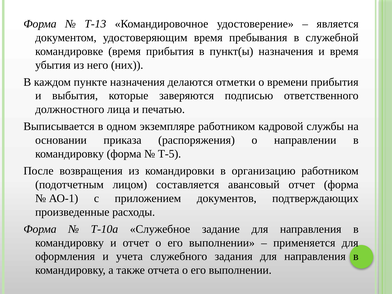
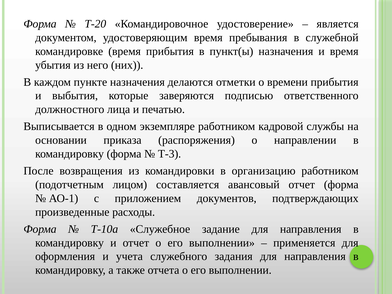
Т-13: Т-13 -> Т-20
Т-5: Т-5 -> Т-3
